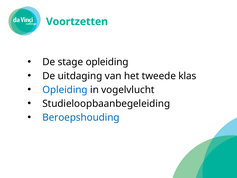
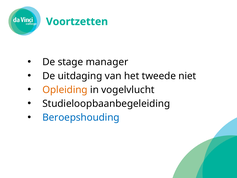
stage opleiding: opleiding -> manager
klas: klas -> niet
Opleiding at (65, 90) colour: blue -> orange
